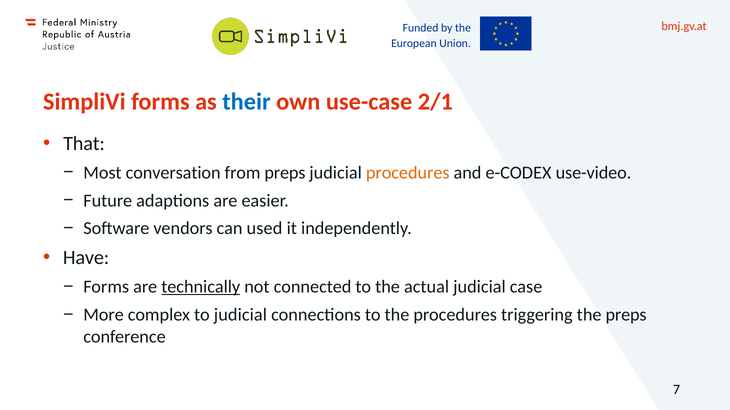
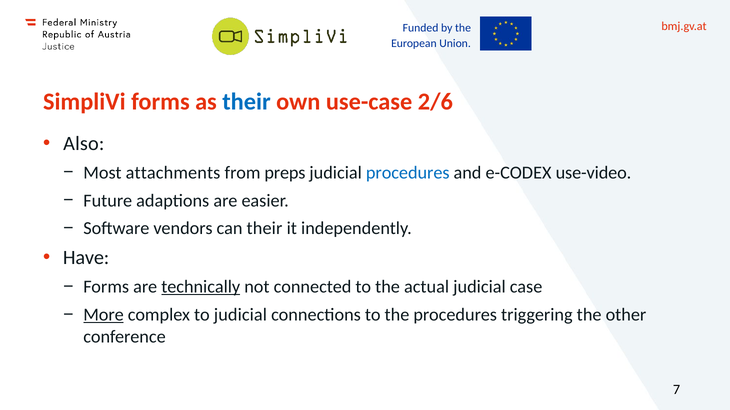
2/1: 2/1 -> 2/6
That: That -> Also
conversation: conversation -> attachments
procedures at (408, 173) colour: orange -> blue
can used: used -> their
More underline: none -> present
the preps: preps -> other
